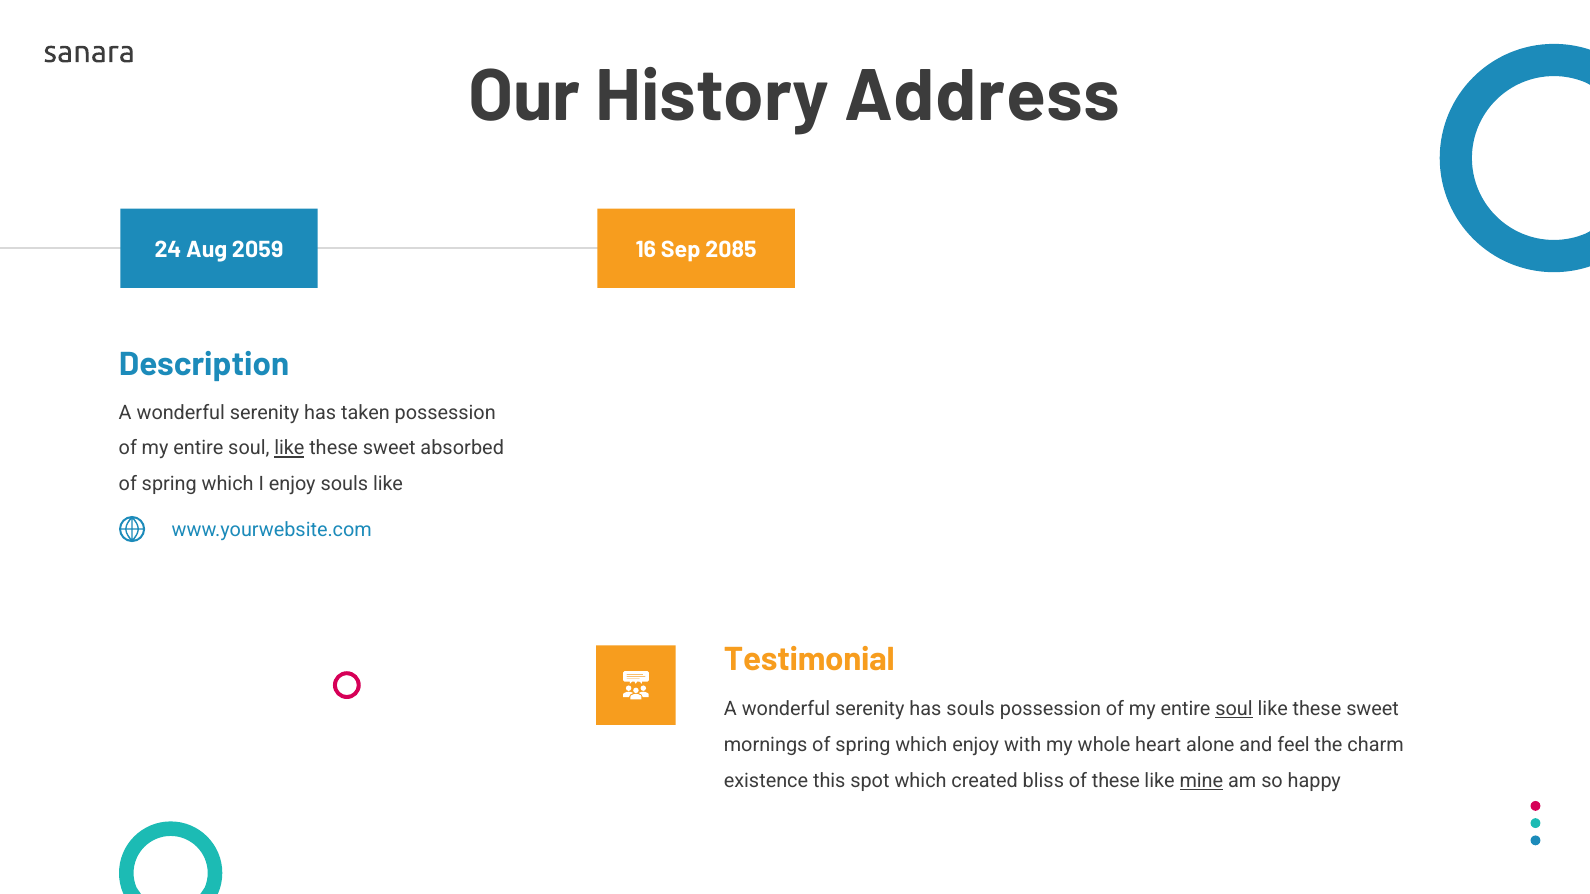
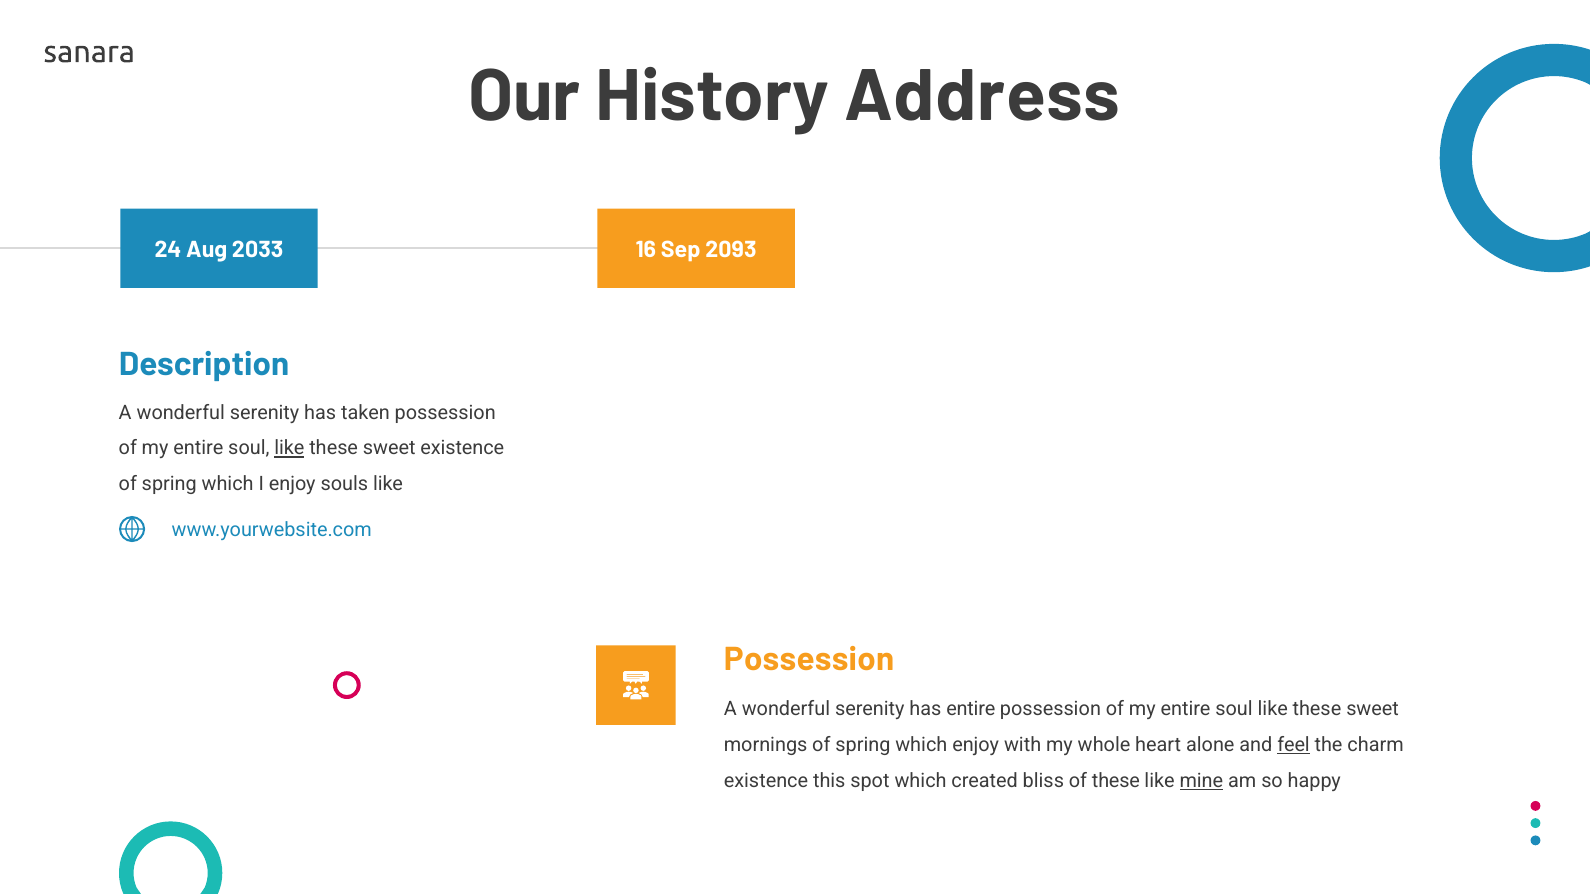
2059: 2059 -> 2033
2085: 2085 -> 2093
sweet absorbed: absorbed -> existence
Testimonial at (809, 660): Testimonial -> Possession
has souls: souls -> entire
soul at (1234, 710) underline: present -> none
feel underline: none -> present
